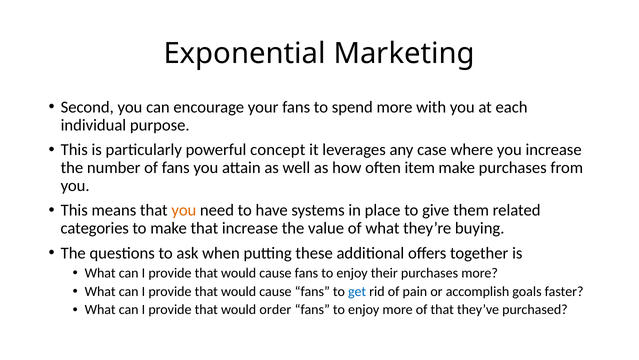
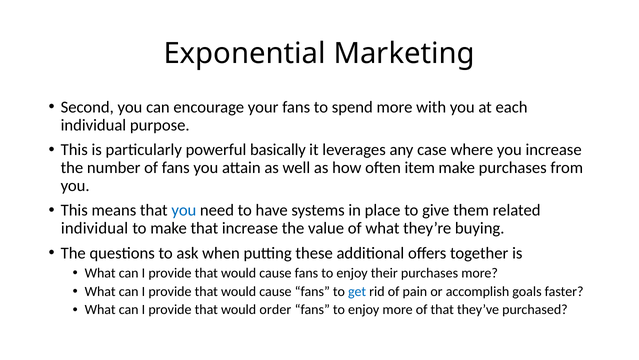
concept: concept -> basically
you at (184, 210) colour: orange -> blue
categories at (95, 228): categories -> individual
